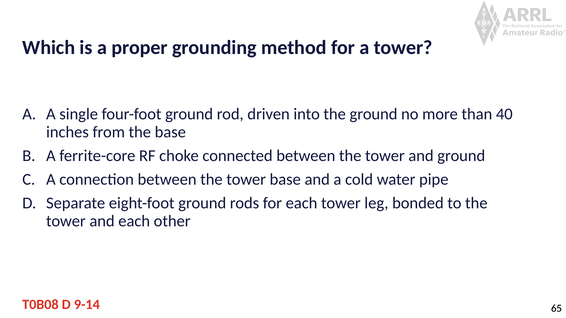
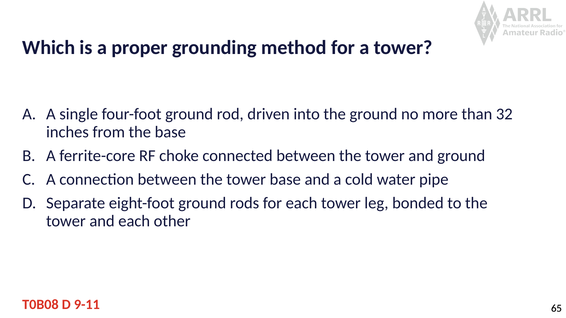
40: 40 -> 32
9-14: 9-14 -> 9-11
